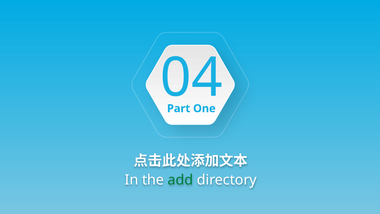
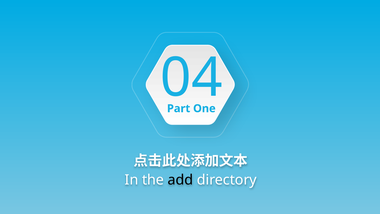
add colour: green -> black
